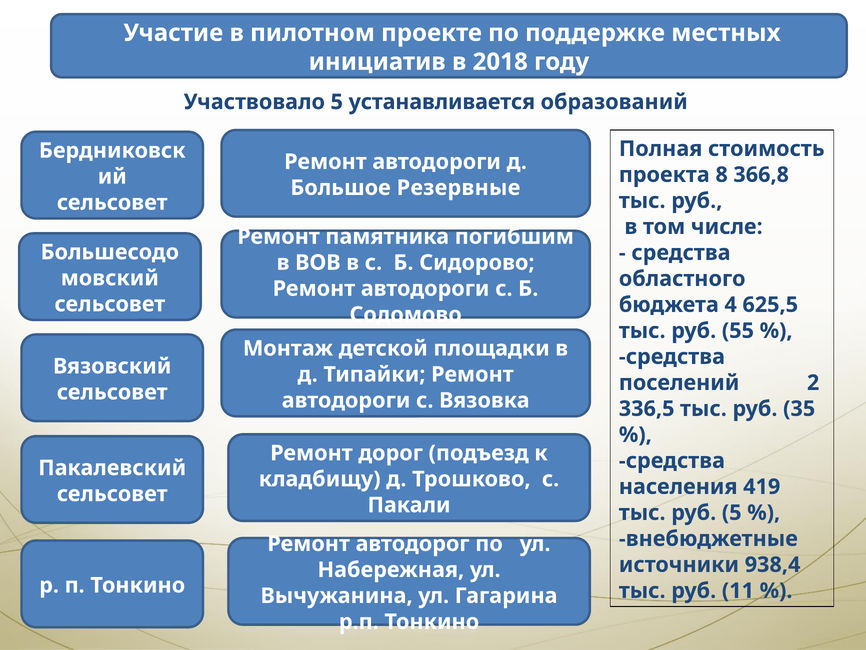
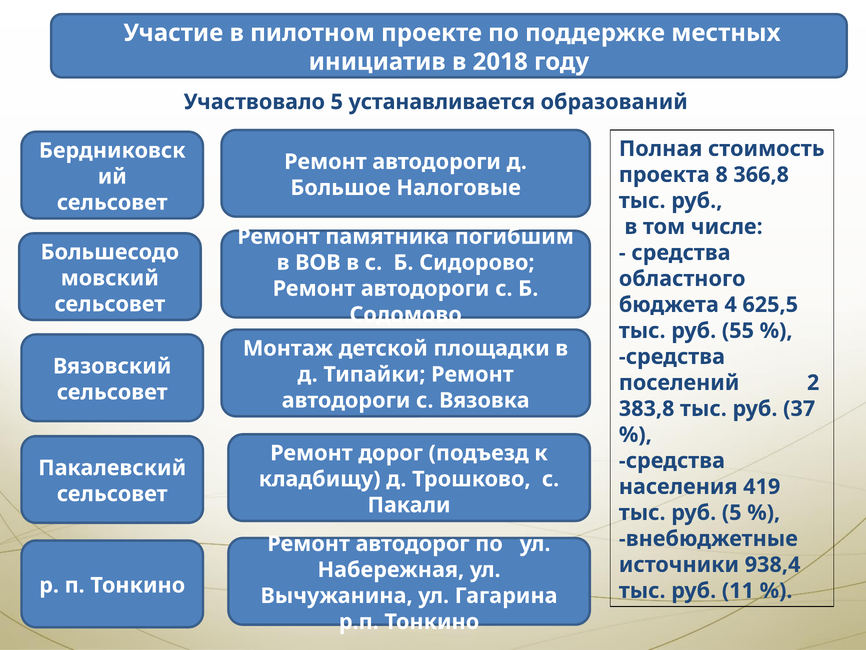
Резервные: Резервные -> Налоговые
336,5: 336,5 -> 383,8
35: 35 -> 37
